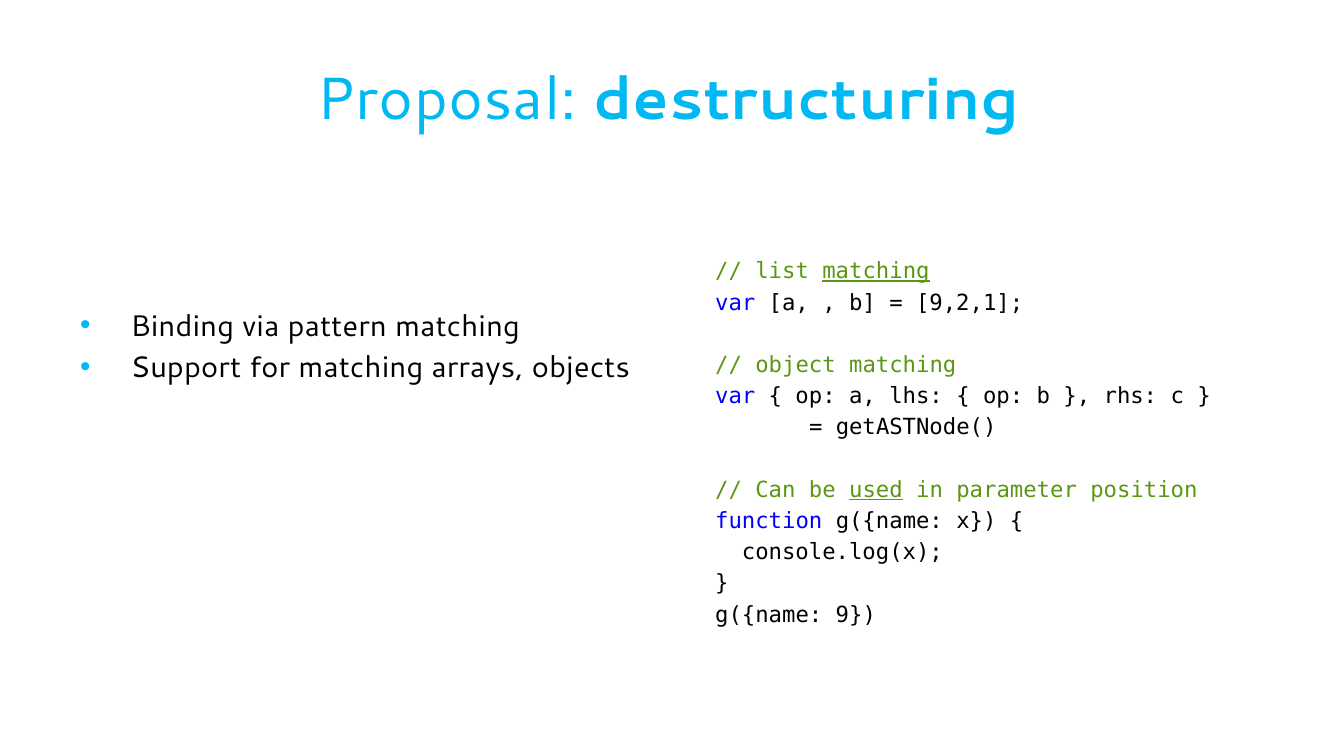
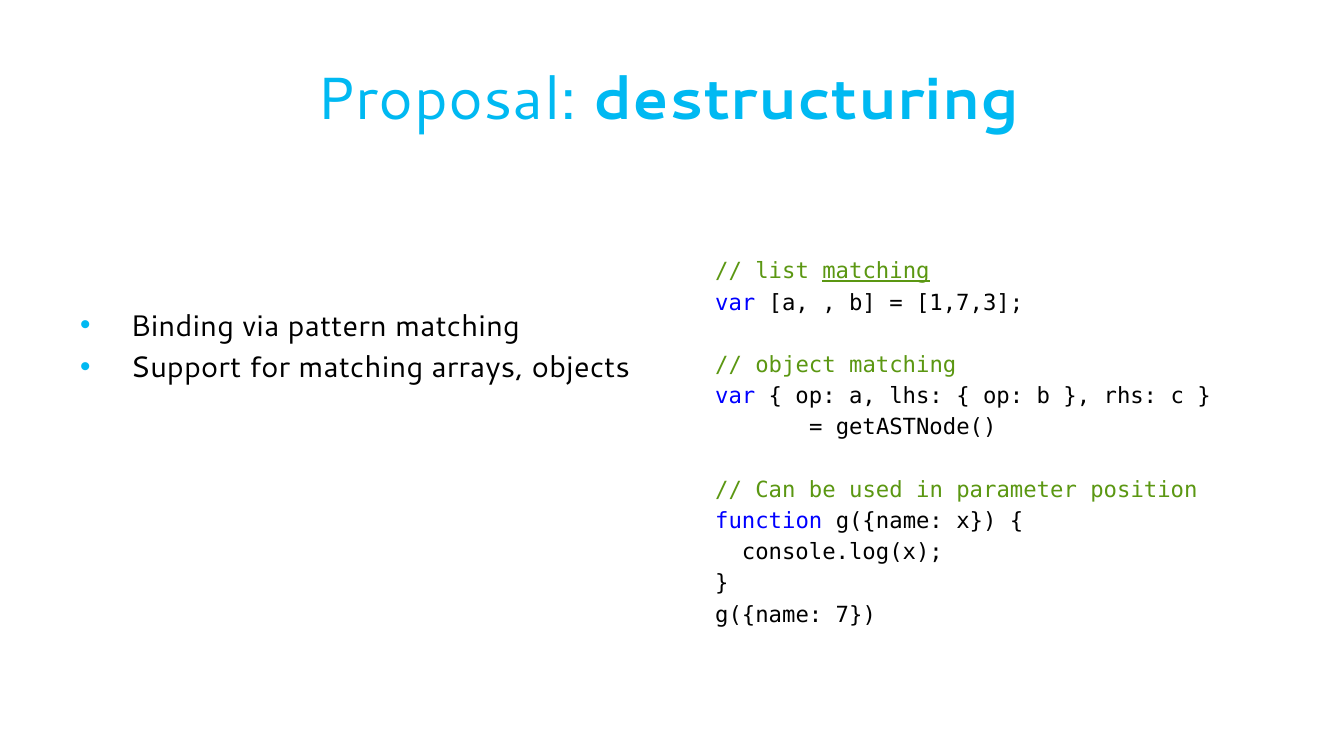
9,2,1: 9,2,1 -> 1,7,3
used underline: present -> none
9: 9 -> 7
